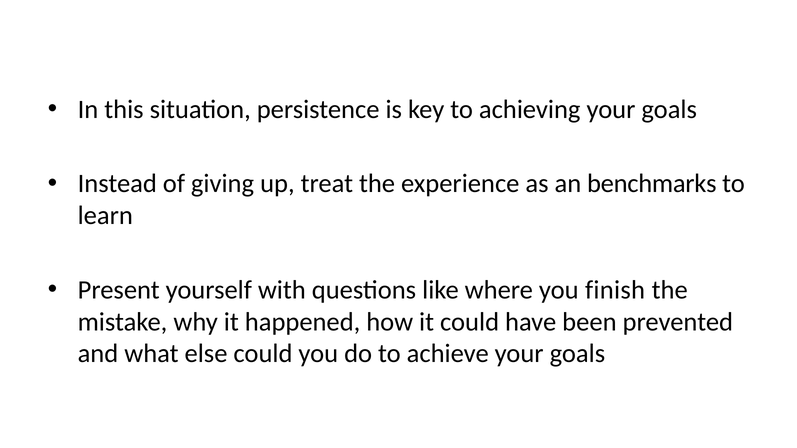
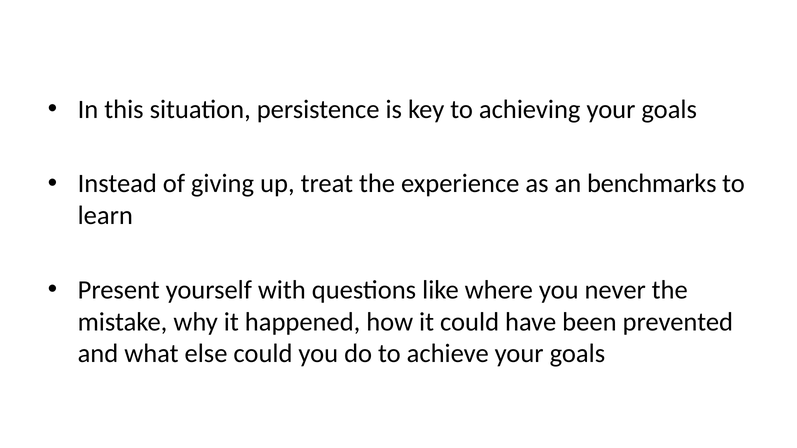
finish: finish -> never
